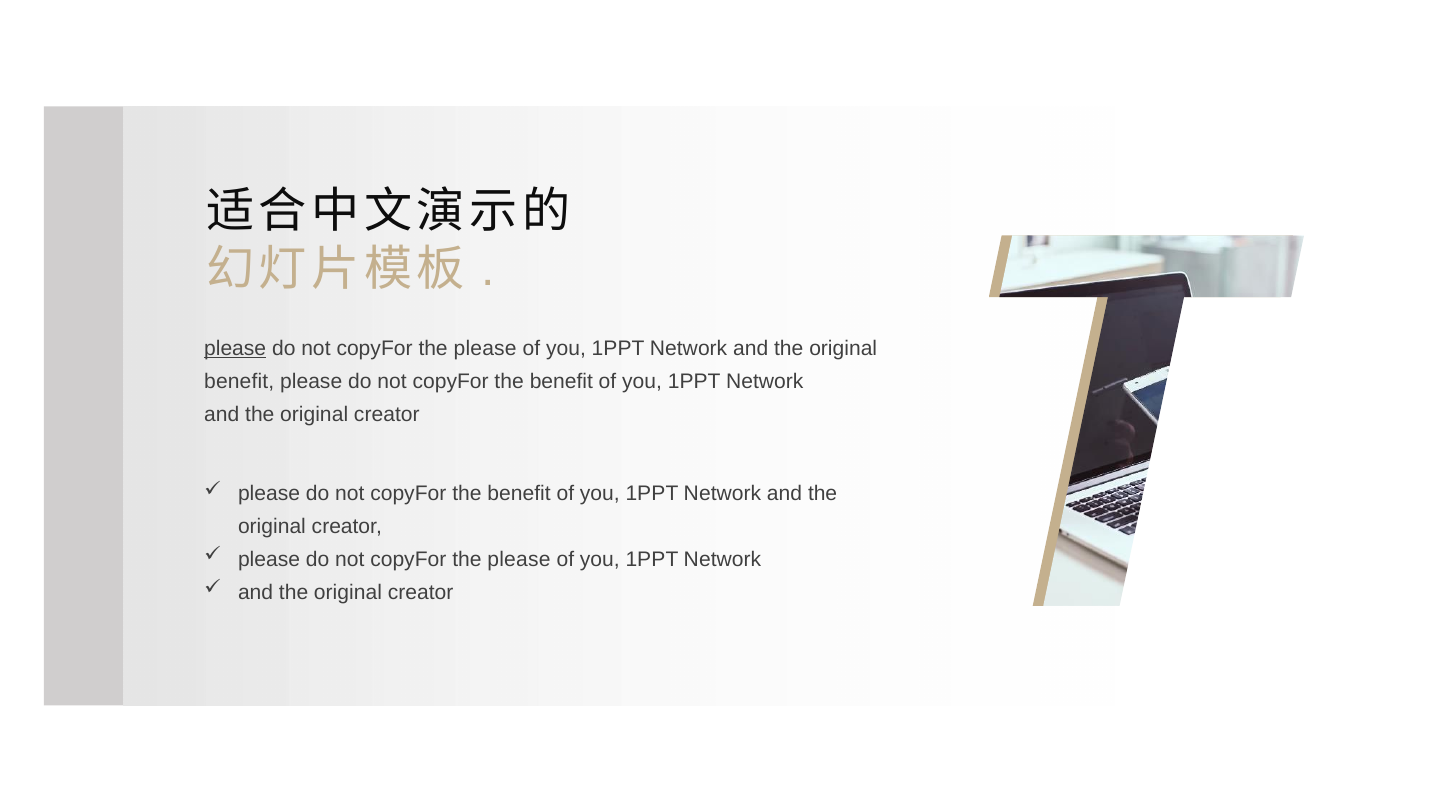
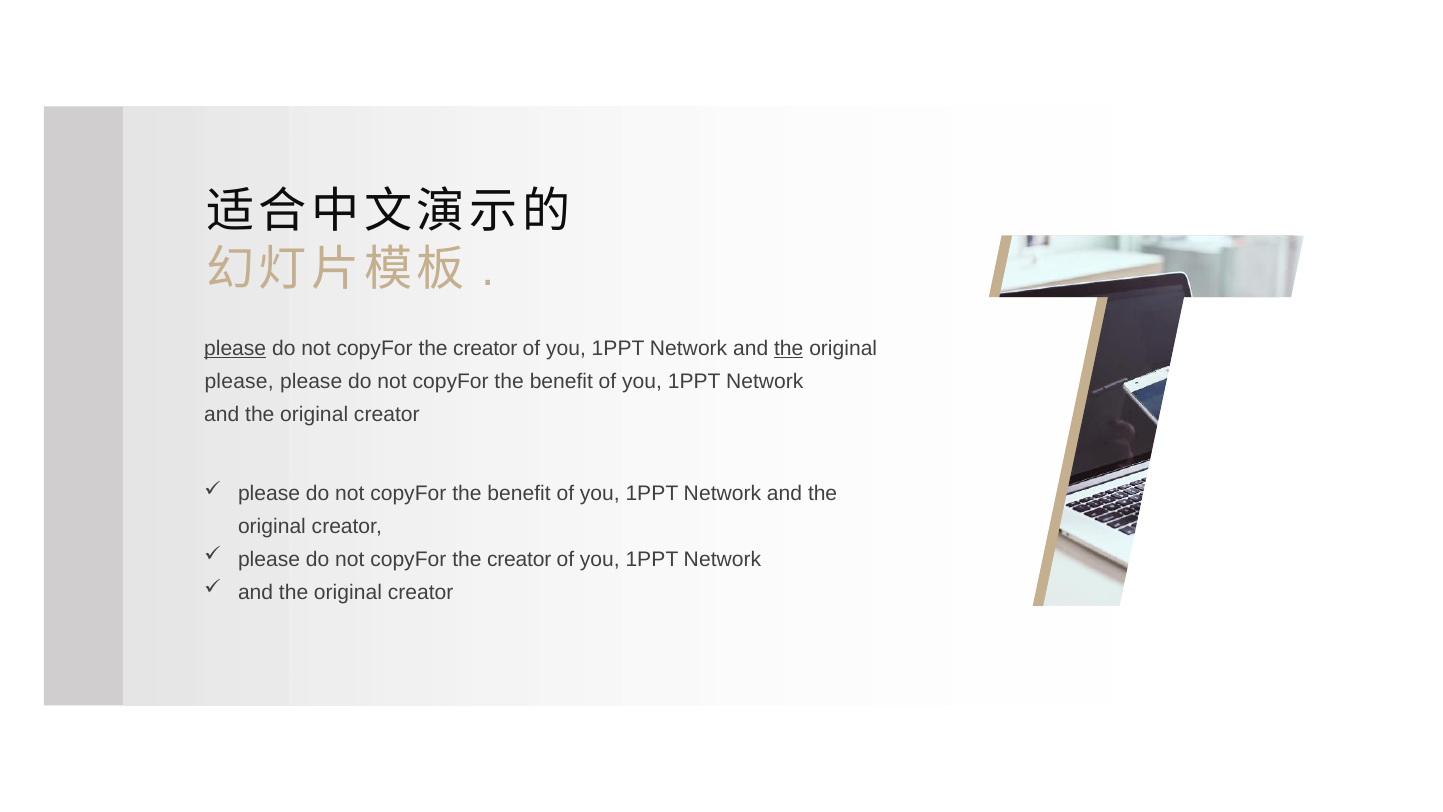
please at (485, 348): please -> creator
the at (789, 348) underline: none -> present
benefit at (239, 381): benefit -> please
please at (519, 559): please -> creator
